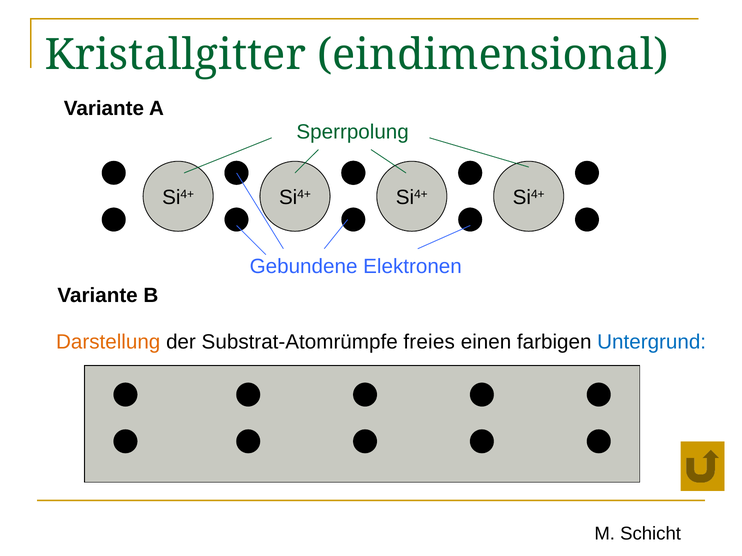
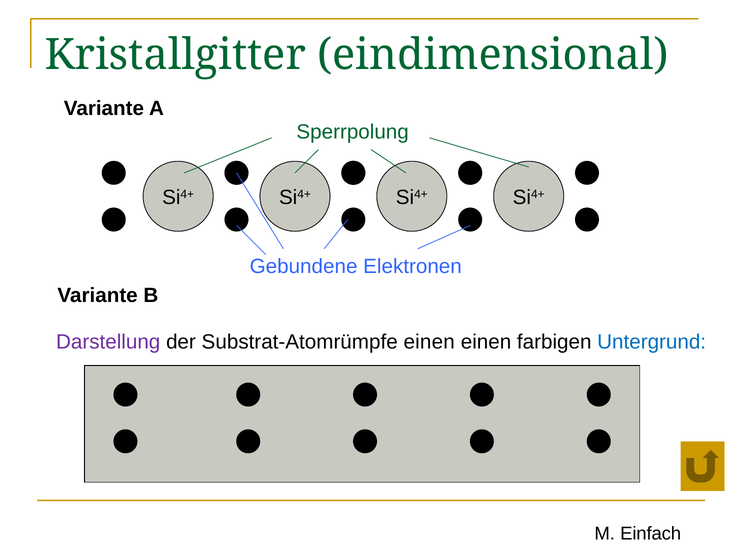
Darstellung colour: orange -> purple
Substrat-Atomrümpfe freies: freies -> einen
Schicht: Schicht -> Einfach
